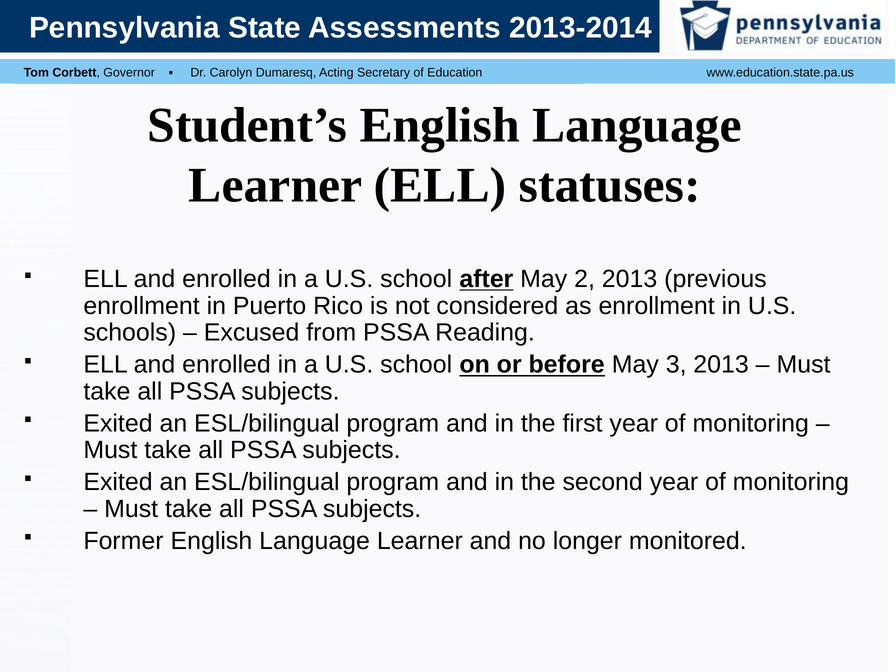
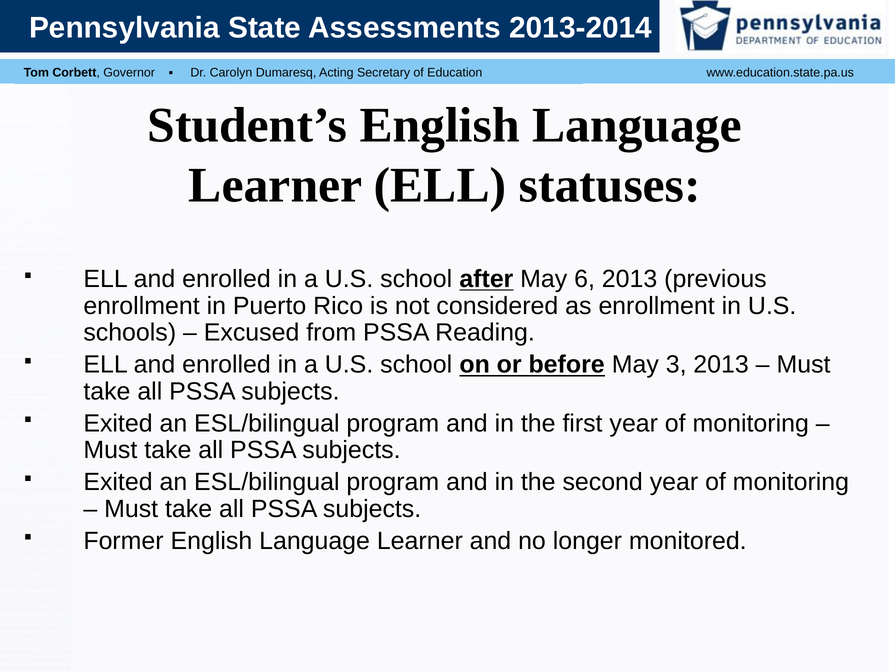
2: 2 -> 6
